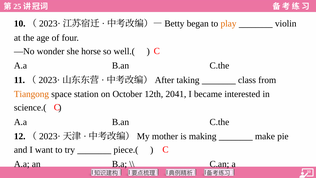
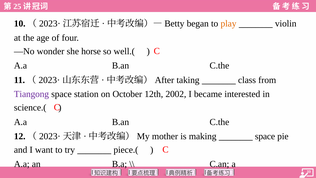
Tiangong colour: orange -> purple
2041: 2041 -> 2002
make at (265, 136): make -> space
